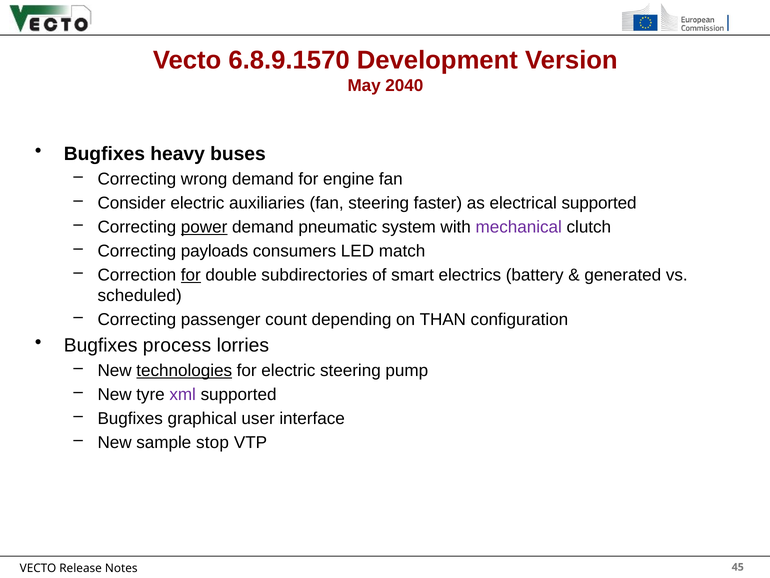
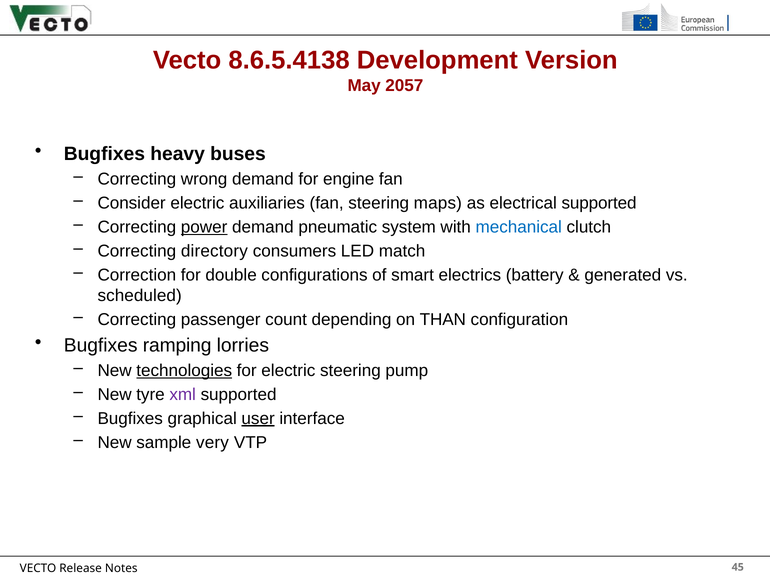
6.8.9.1570: 6.8.9.1570 -> 8.6.5.4138
2040: 2040 -> 2057
faster: faster -> maps
mechanical colour: purple -> blue
payloads: payloads -> directory
for at (191, 275) underline: present -> none
subdirectories: subdirectories -> configurations
process: process -> ramping
user underline: none -> present
stop: stop -> very
